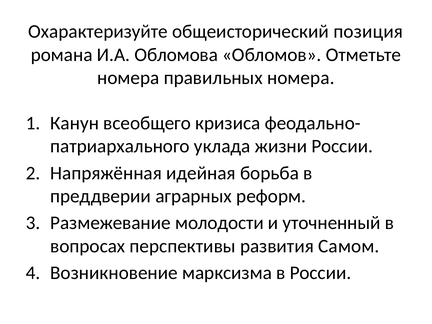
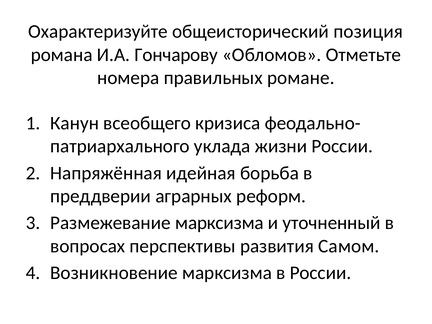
Обломова: Обломова -> Гончарову
правильных номера: номера -> романе
Размежевание молодости: молодости -> марксизма
